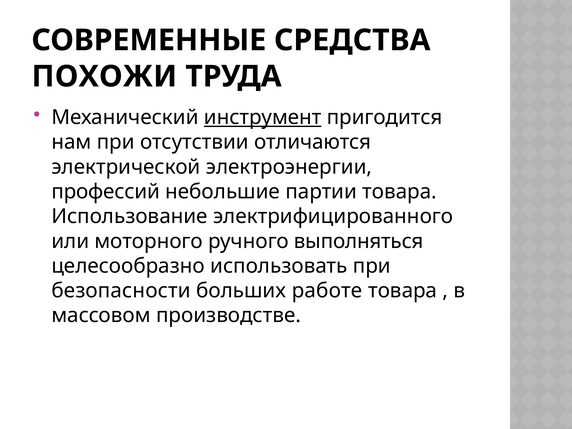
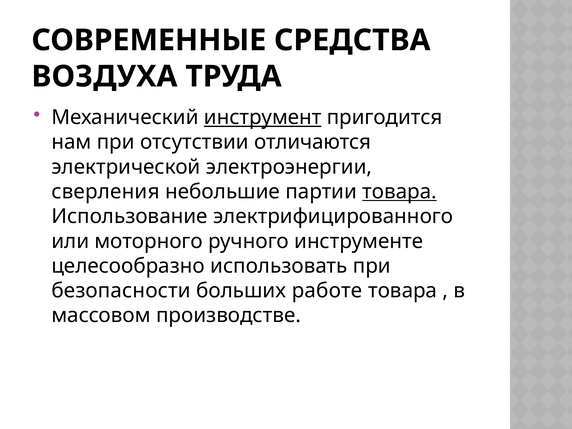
ПОХОЖИ: ПОХОЖИ -> ВОЗДУХА
профессий: профессий -> сверления
товара at (400, 192) underline: none -> present
выполняться: выполняться -> инструменте
